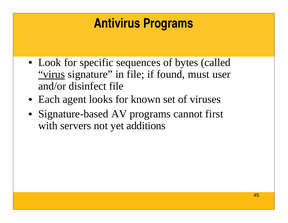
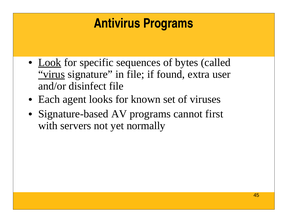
Look underline: none -> present
must: must -> extra
additions: additions -> normally
